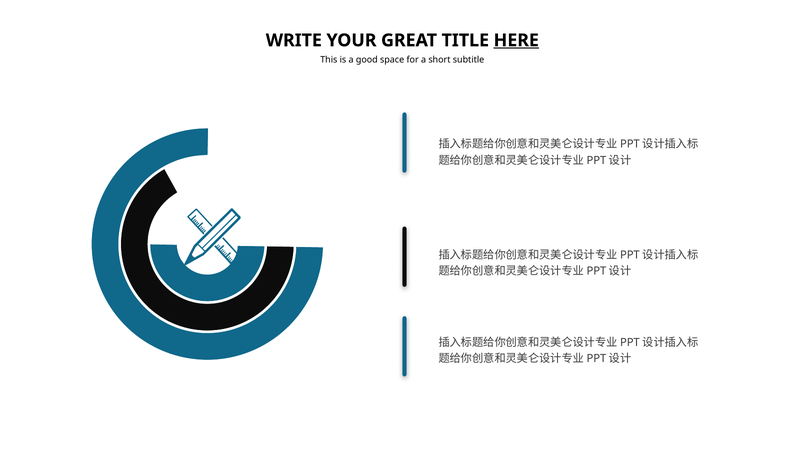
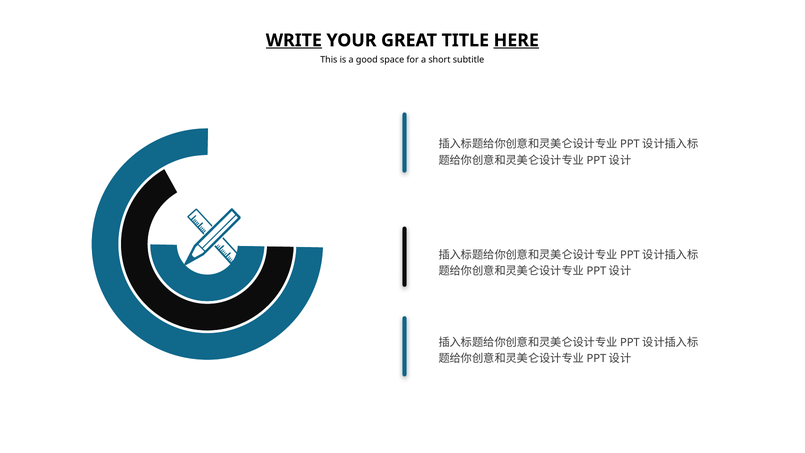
WRITE underline: none -> present
